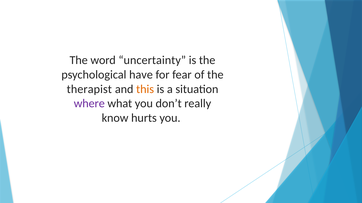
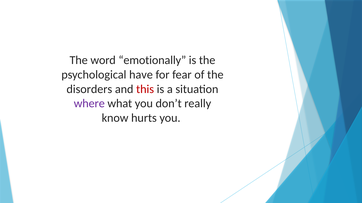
uncertainty: uncertainty -> emotionally
therapist: therapist -> disorders
this colour: orange -> red
